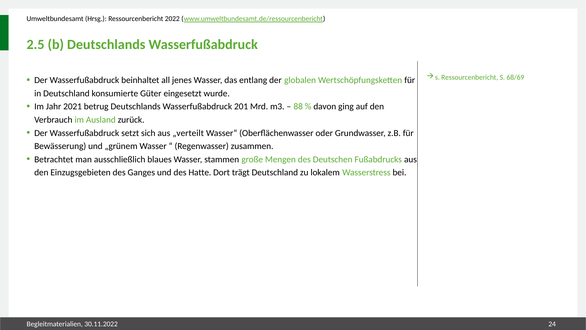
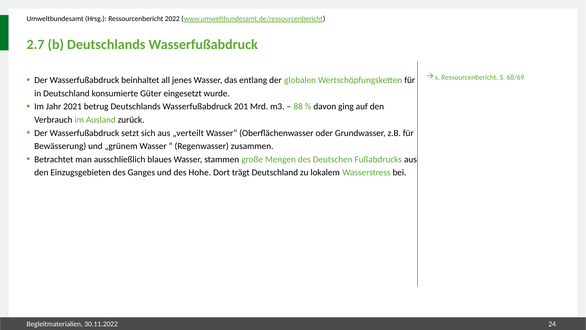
2.5: 2.5 -> 2.7
Hatte: Hatte -> Hohe
